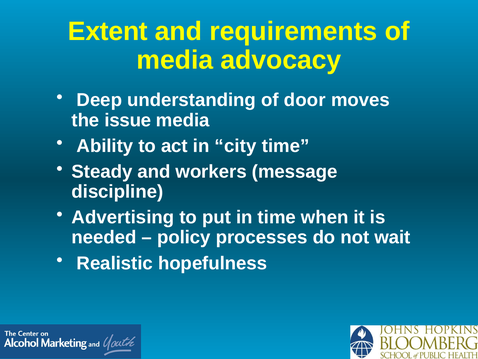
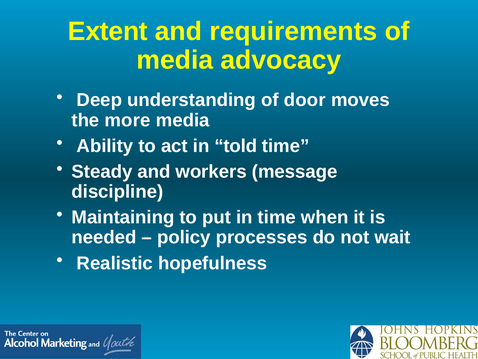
issue: issue -> more
city: city -> told
Advertising: Advertising -> Maintaining
